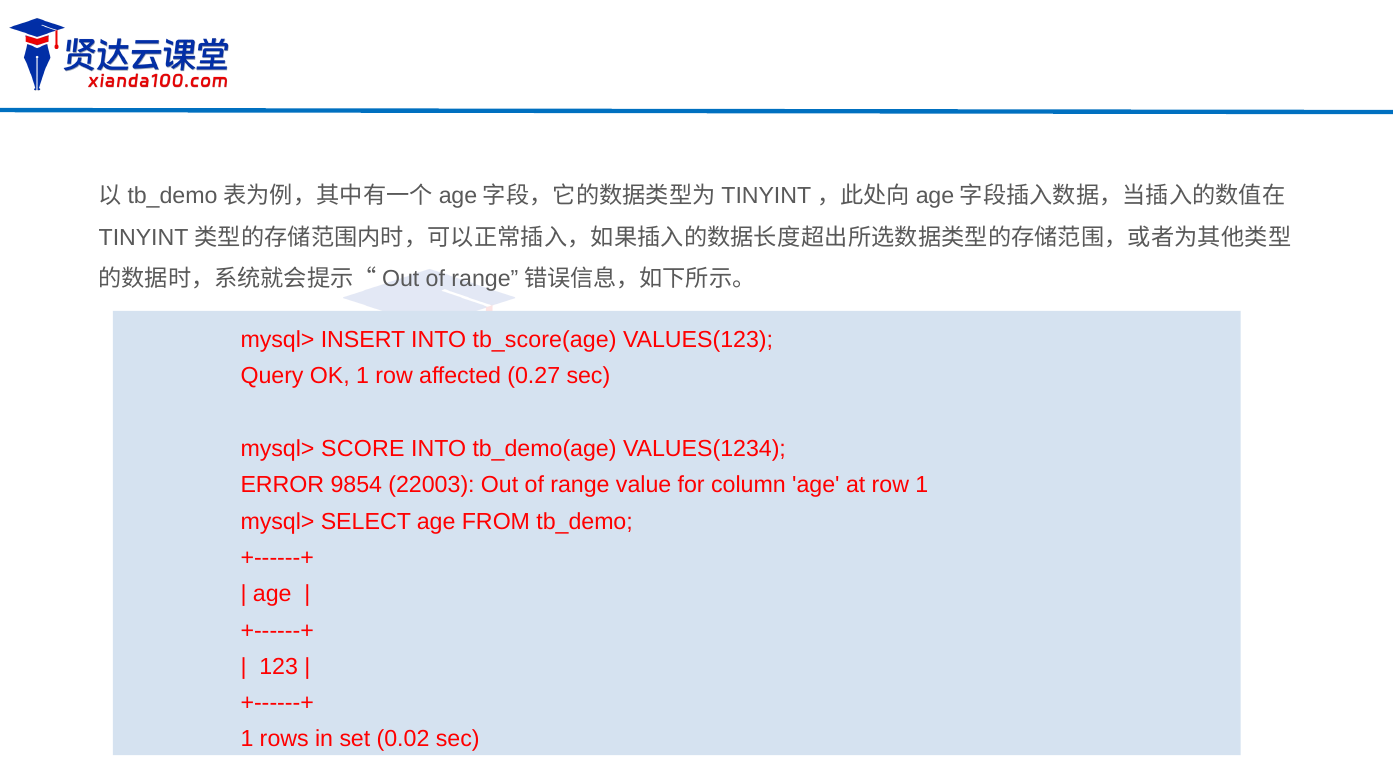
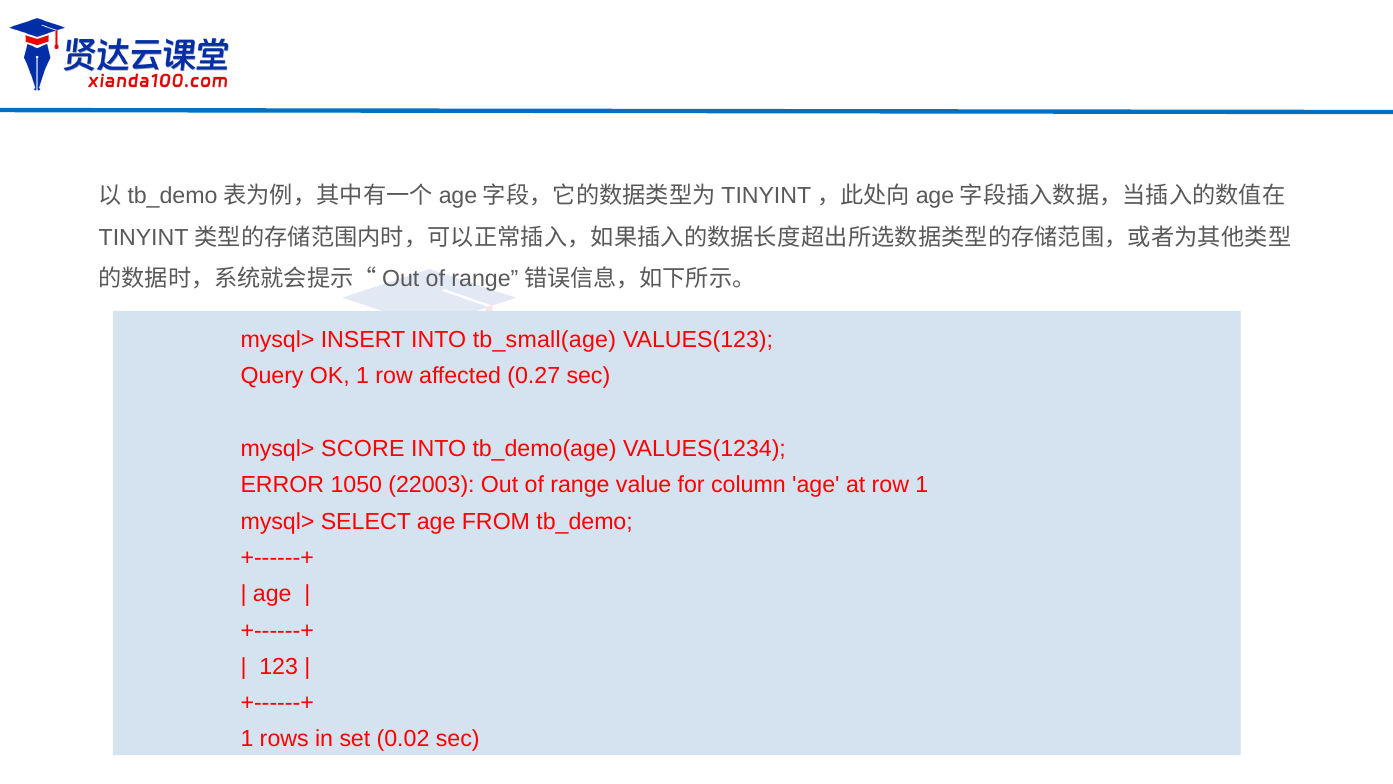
tb_score(age: tb_score(age -> tb_small(age
9854: 9854 -> 1050
